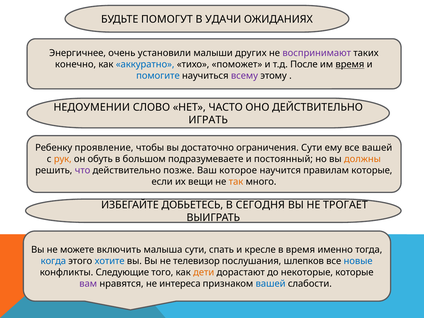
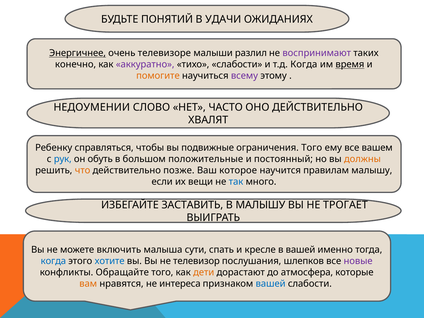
ПОМОГУТ: ПОМОГУТ -> ПОНЯТИЙ
Энергичнее underline: none -> present
установили: установили -> телевизоре
других: других -> разлил
аккуратно colour: blue -> purple
тихо поможет: поможет -> слабости
т.д После: После -> Когда
помогите colour: blue -> orange
ИГРАТЬ: ИГРАТЬ -> ХВАЛЯТ
проявление: проявление -> справляться
достаточно: достаточно -> подвижные
ограничения Сути: Сути -> Того
все вашей: вашей -> вашем
рук colour: orange -> blue
подразумеваете: подразумеваете -> положительные
что colour: purple -> orange
правилам которые: которые -> малышу
так colour: orange -> blue
ДОБЬЕТЕСЬ: ДОБЬЕТЕСЬ -> ЗАСТАВИТЬ
В СЕГОДНЯ: СЕГОДНЯ -> МАЛЫШУ
в время: время -> вашей
новые colour: blue -> purple
Следующие: Следующие -> Обращайте
некоторые: некоторые -> атмосфера
вам colour: purple -> orange
